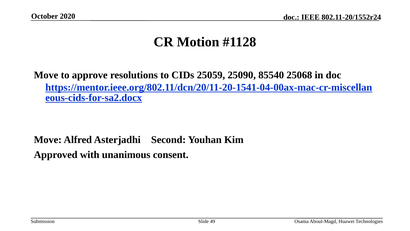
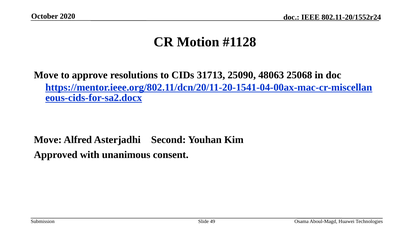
25059: 25059 -> 31713
85540: 85540 -> 48063
